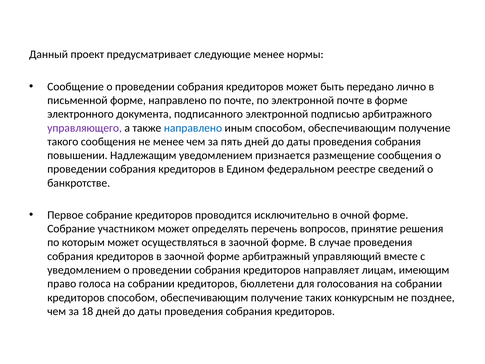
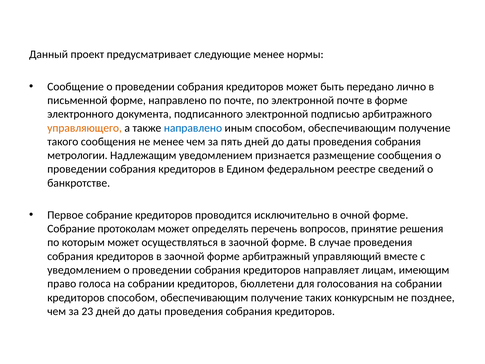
управляющего colour: purple -> orange
повышении: повышении -> метрологии
участником: участником -> протоколам
18: 18 -> 23
